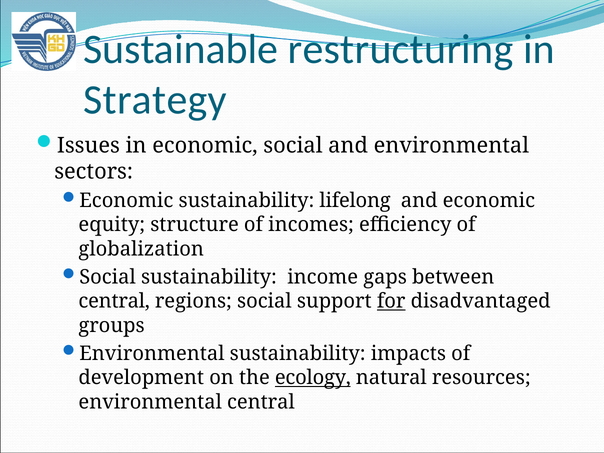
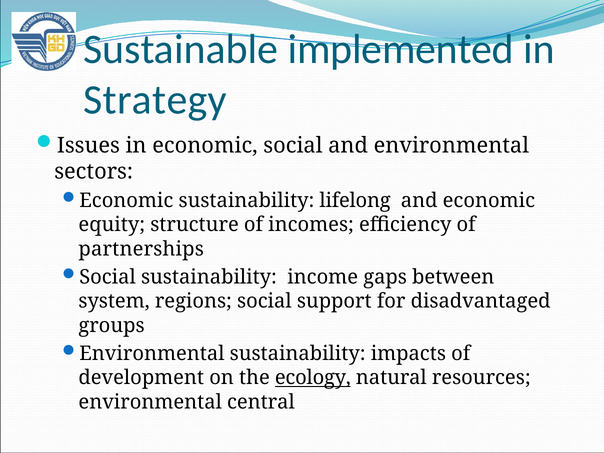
restructuring: restructuring -> implemented
globalization: globalization -> partnerships
central at (114, 301): central -> system
for underline: present -> none
